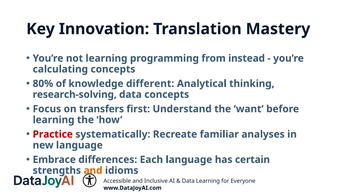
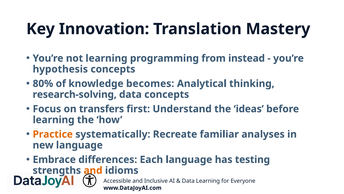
calculating: calculating -> hypothesis
different: different -> becomes
want: want -> ideas
Practice colour: red -> orange
certain: certain -> testing
